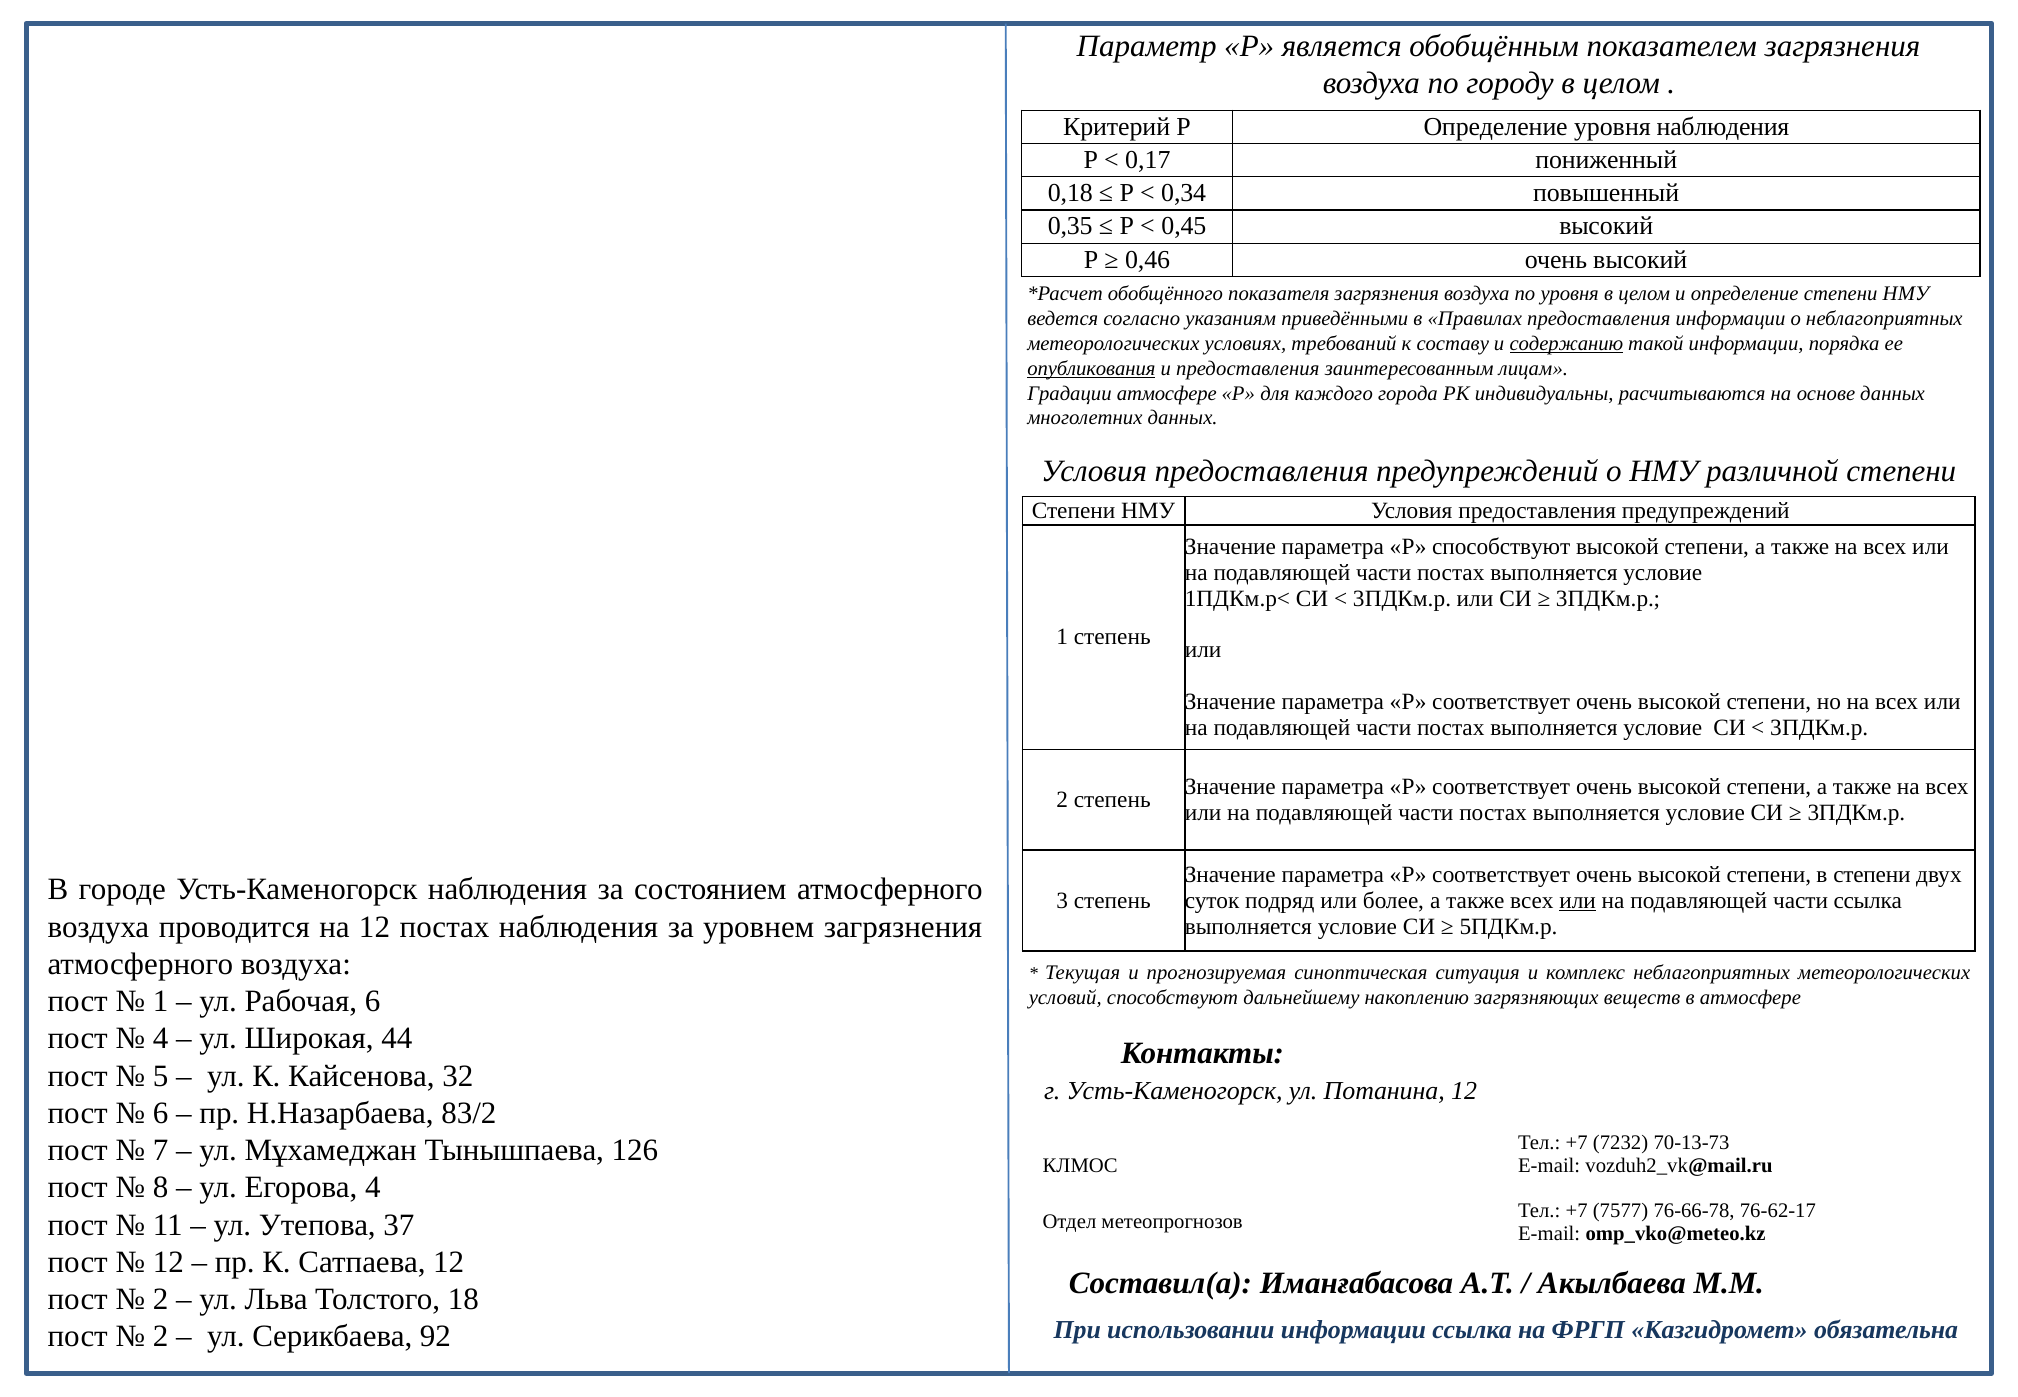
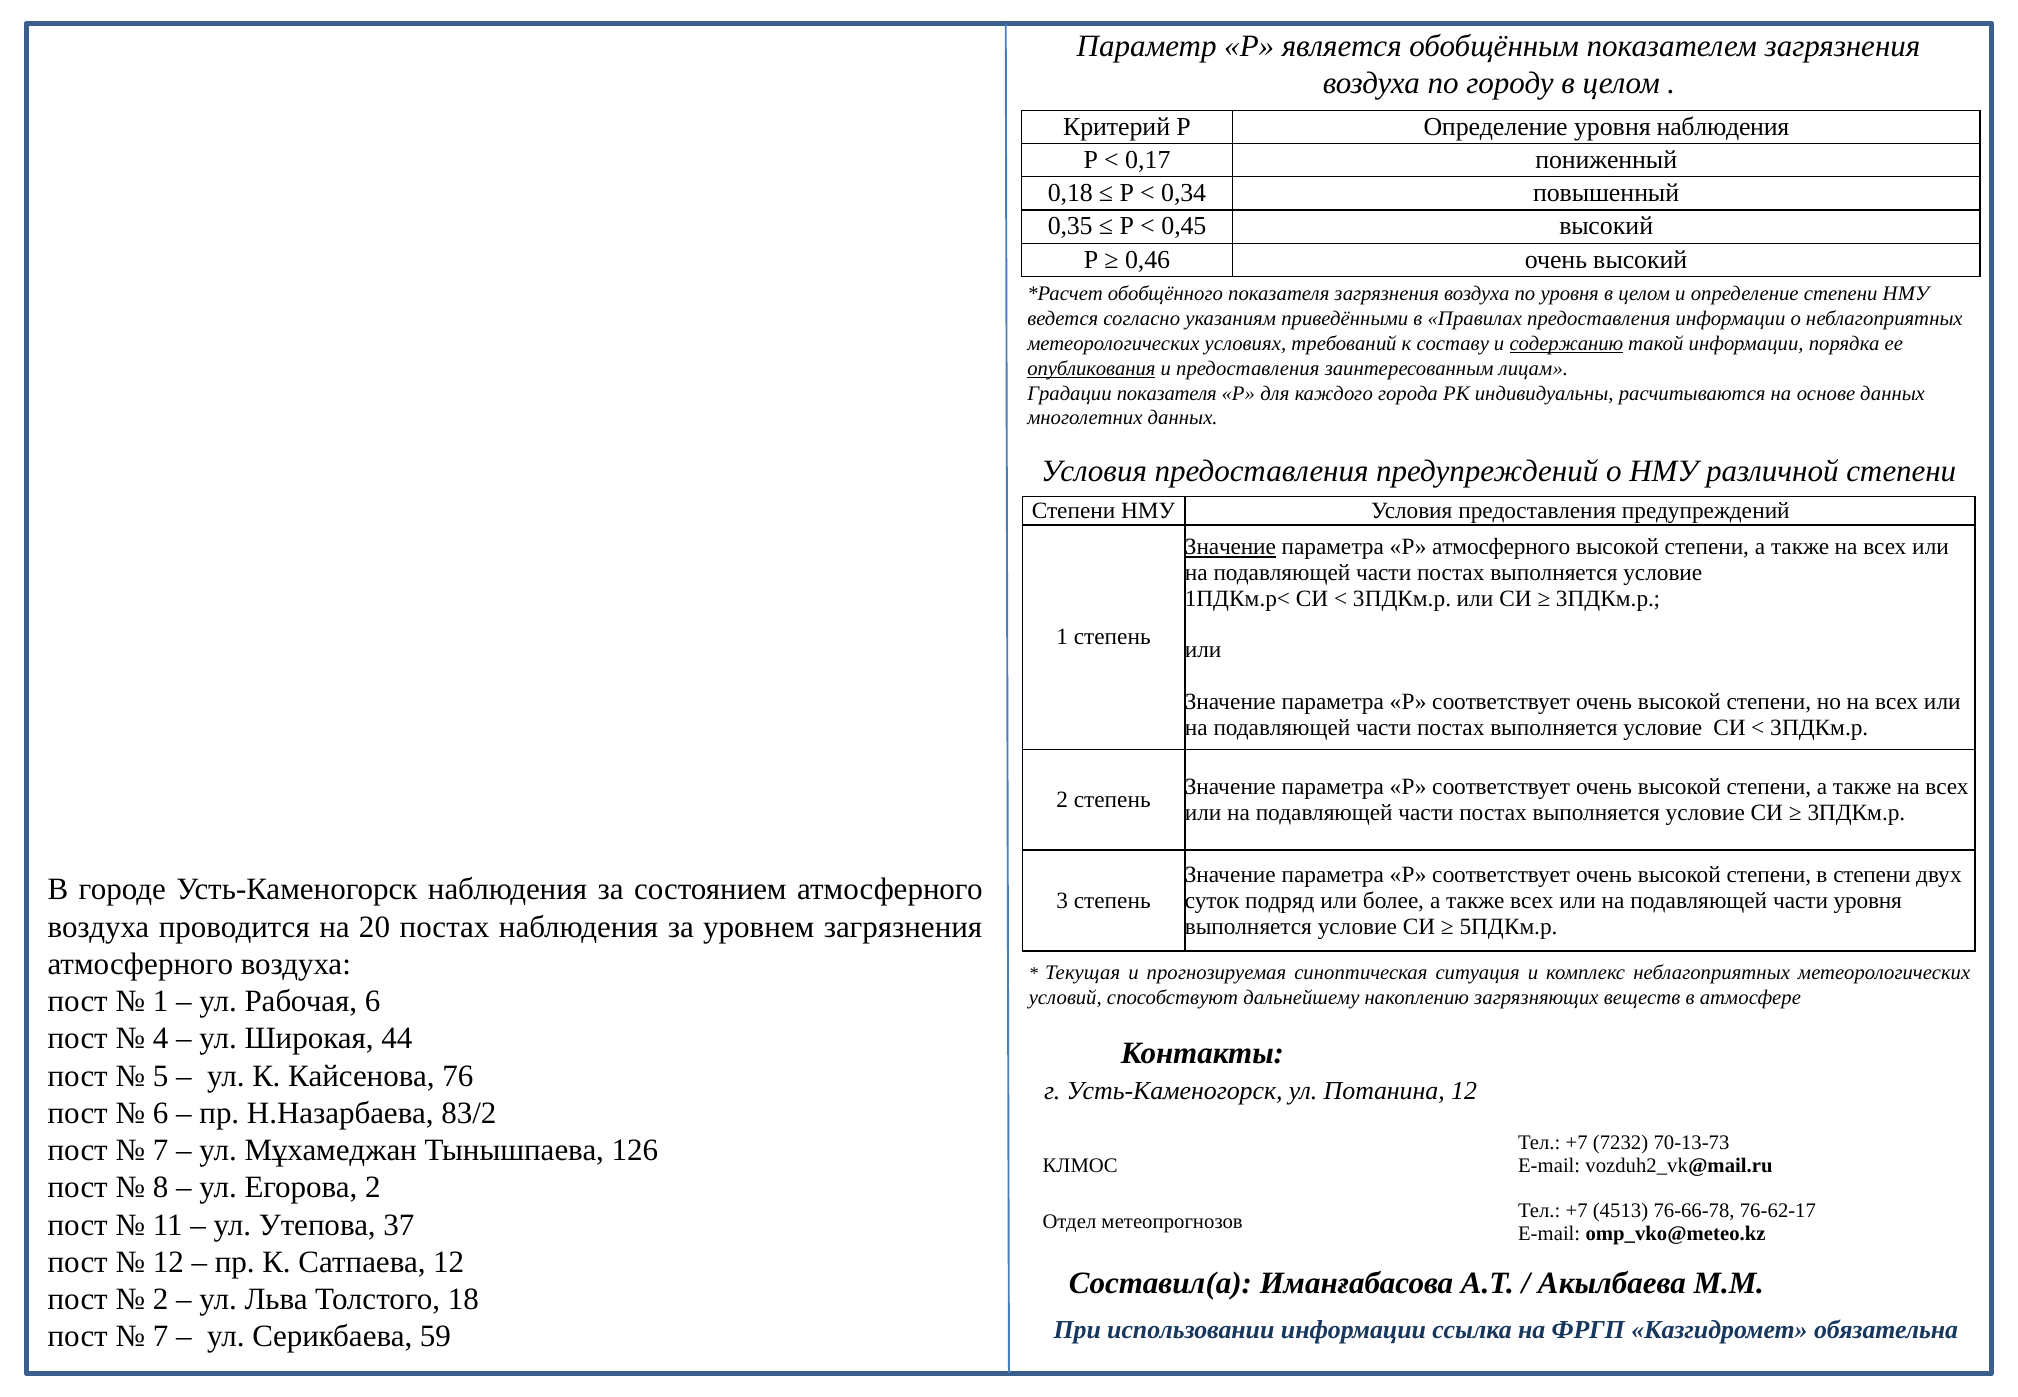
Градации атмосфере: атмосфере -> показателя
Значение at (1230, 547) underline: none -> present
Р способствуют: способствуют -> атмосферного
или at (1578, 901) underline: present -> none
части ссылка: ссылка -> уровня
на 12: 12 -> 20
32: 32 -> 76
Егорова 4: 4 -> 2
7577: 7577 -> 4513
2 at (161, 1337): 2 -> 7
92: 92 -> 59
